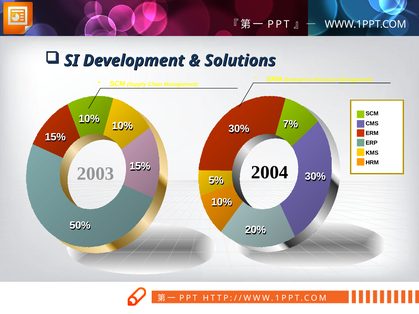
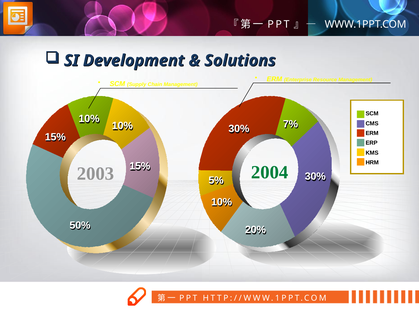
2004 colour: black -> green
